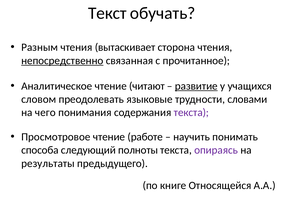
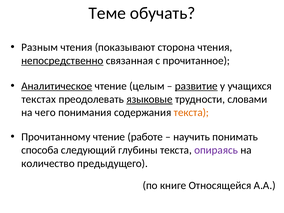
Текст: Текст -> Теме
вытаскивает: вытаскивает -> показывают
Аналитическое underline: none -> present
читают: читают -> целым
словом: словом -> текстах
языковые underline: none -> present
текста at (191, 113) colour: purple -> orange
Просмотровое: Просмотровое -> Прочитанному
полноты: полноты -> глубины
результаты: результаты -> количество
